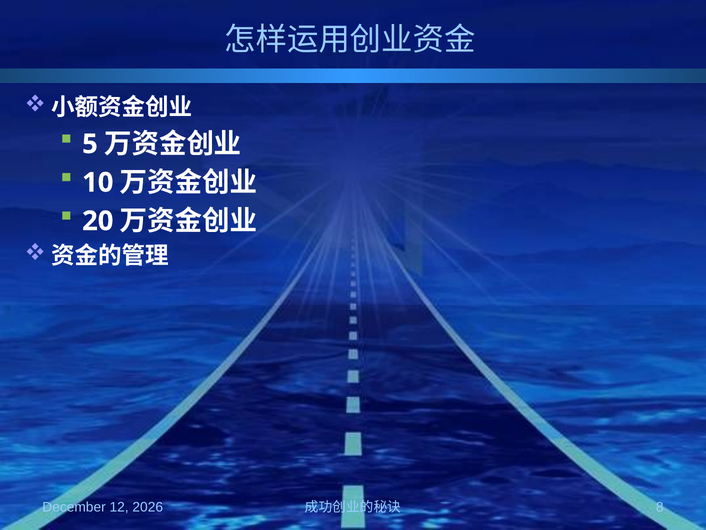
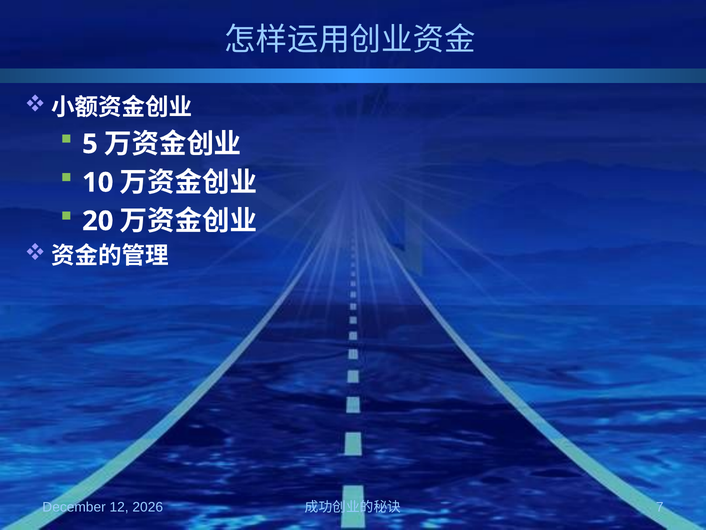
8: 8 -> 7
